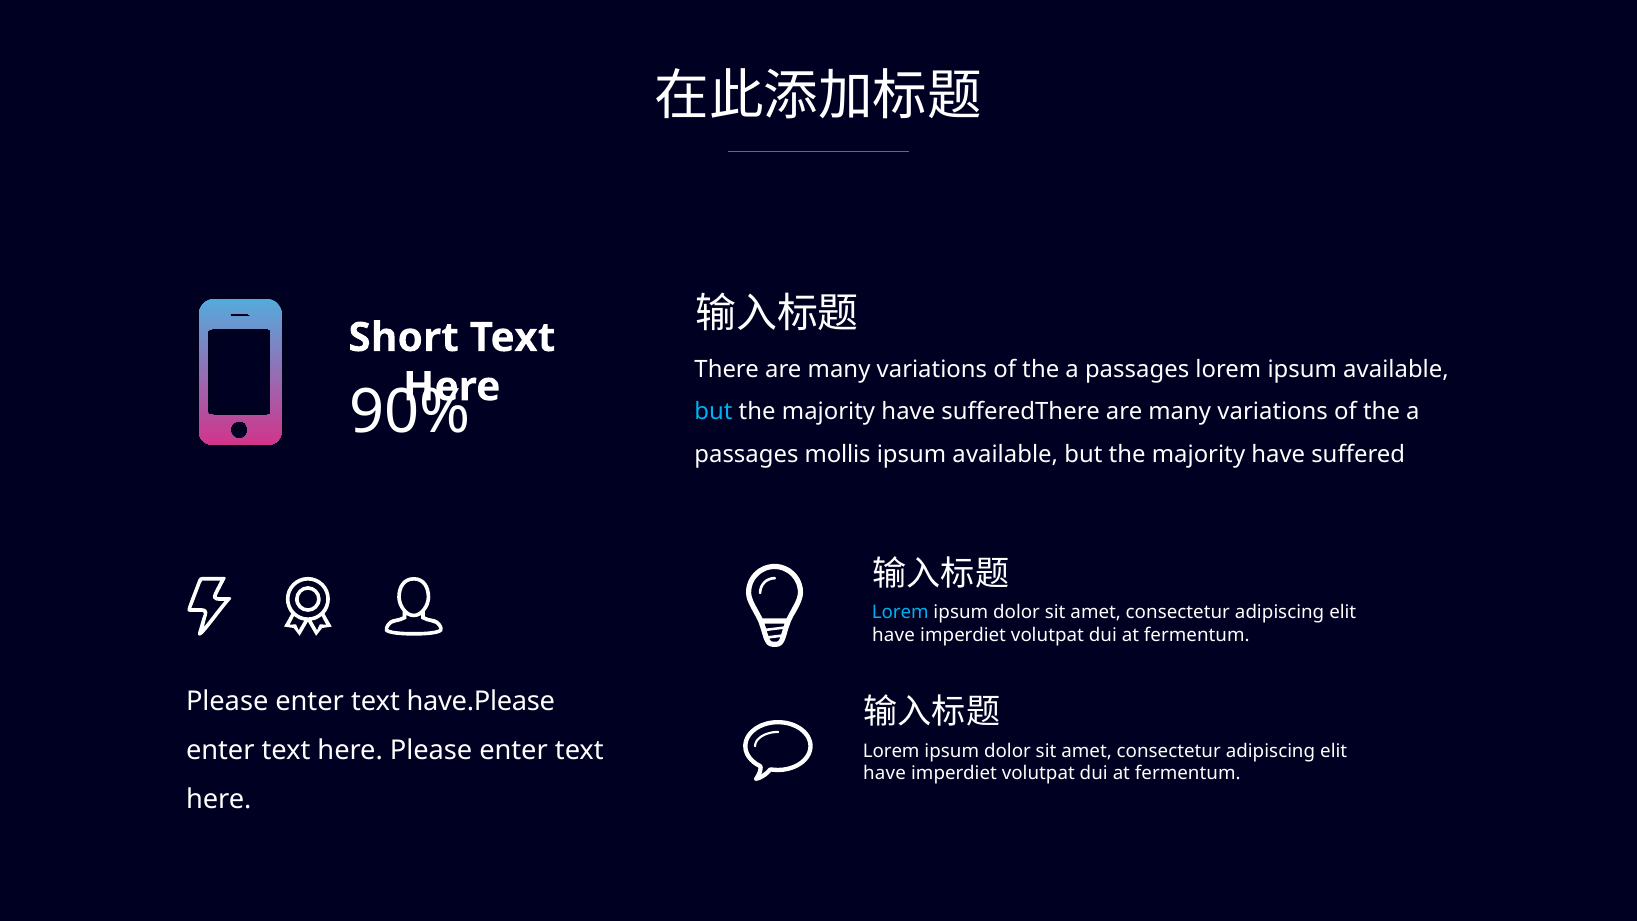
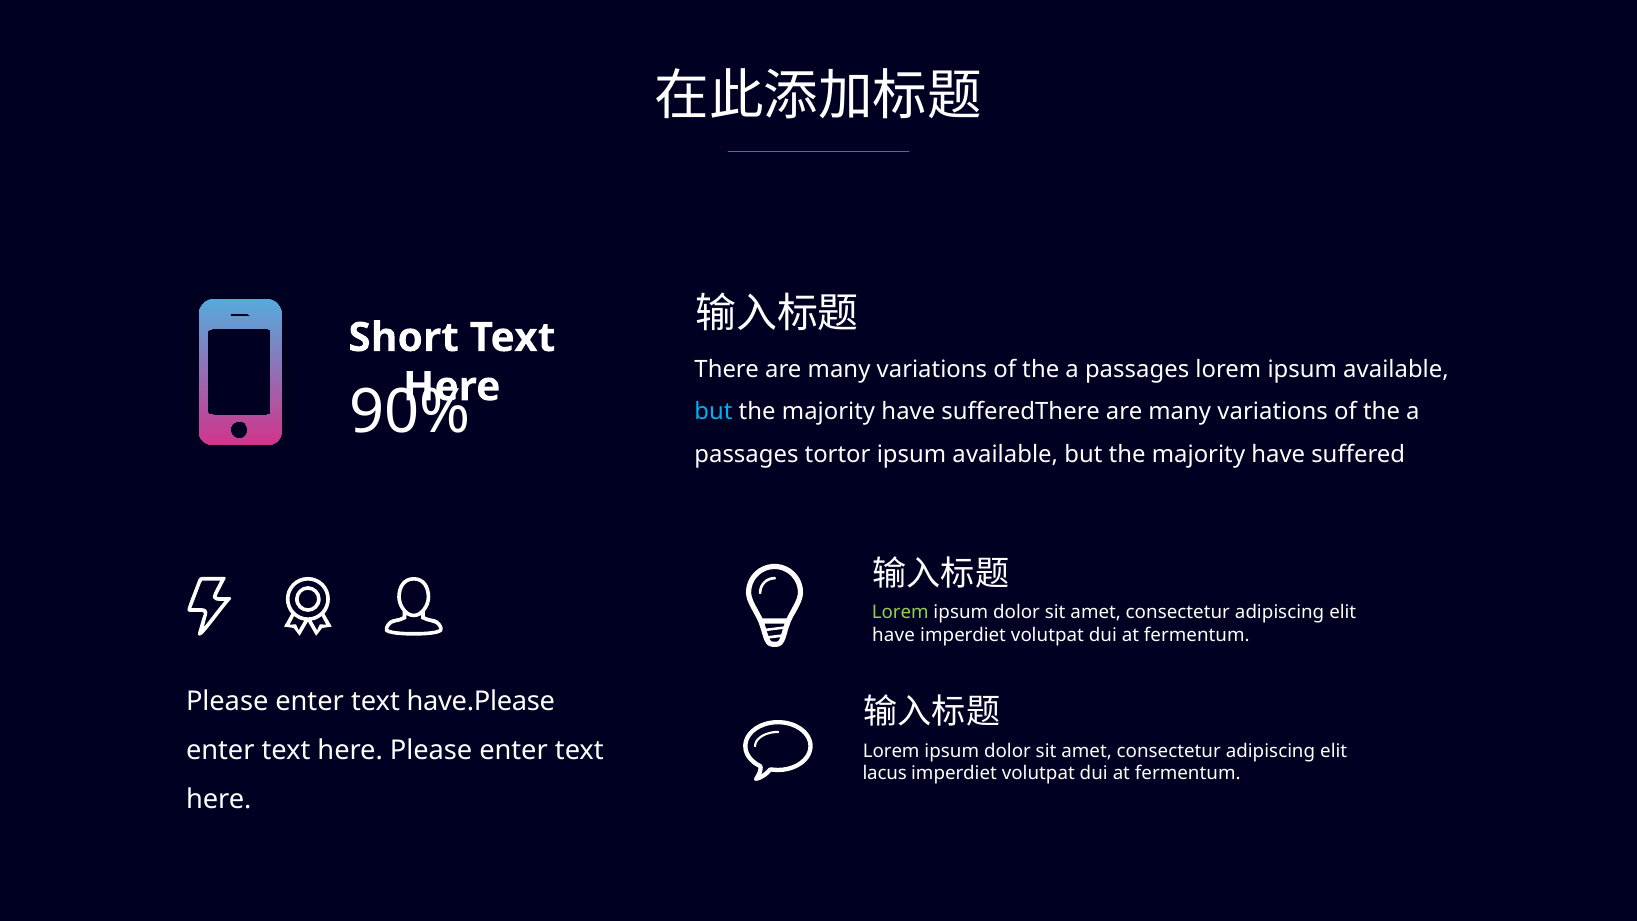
mollis: mollis -> tortor
Lorem at (900, 612) colour: light blue -> light green
have at (884, 773): have -> lacus
